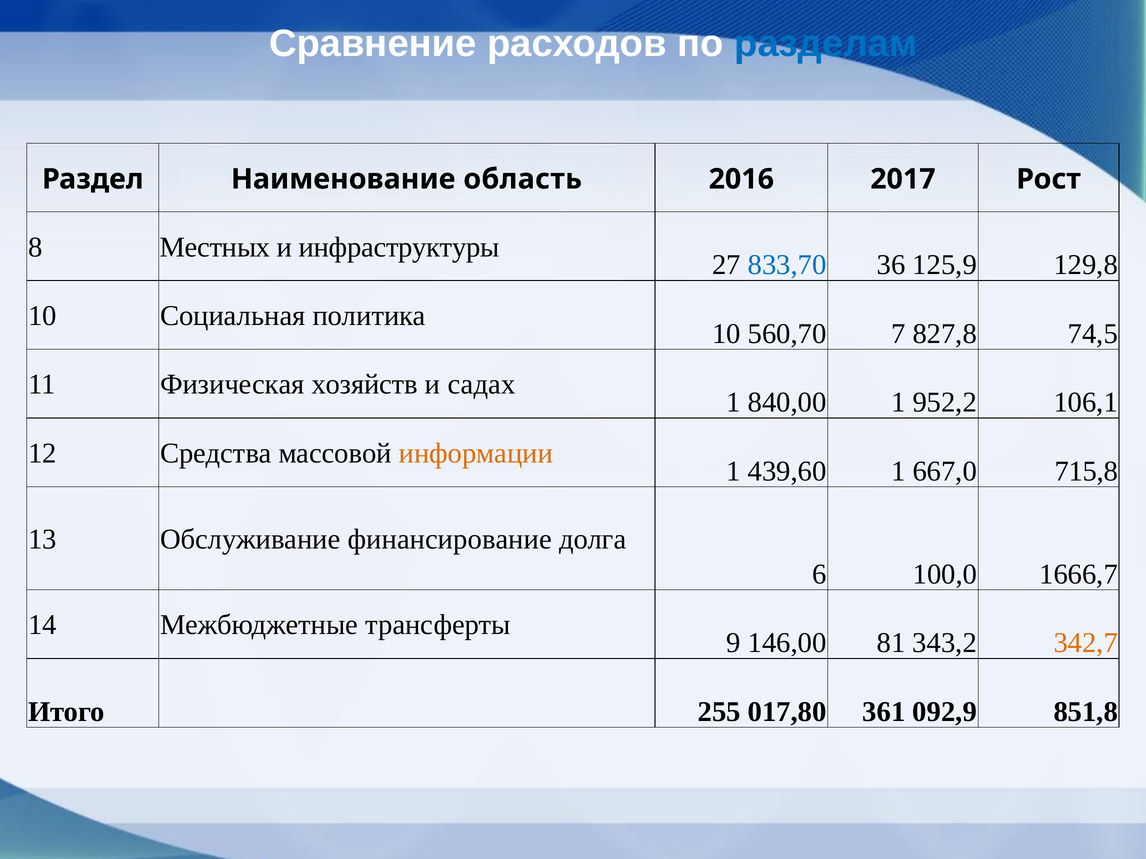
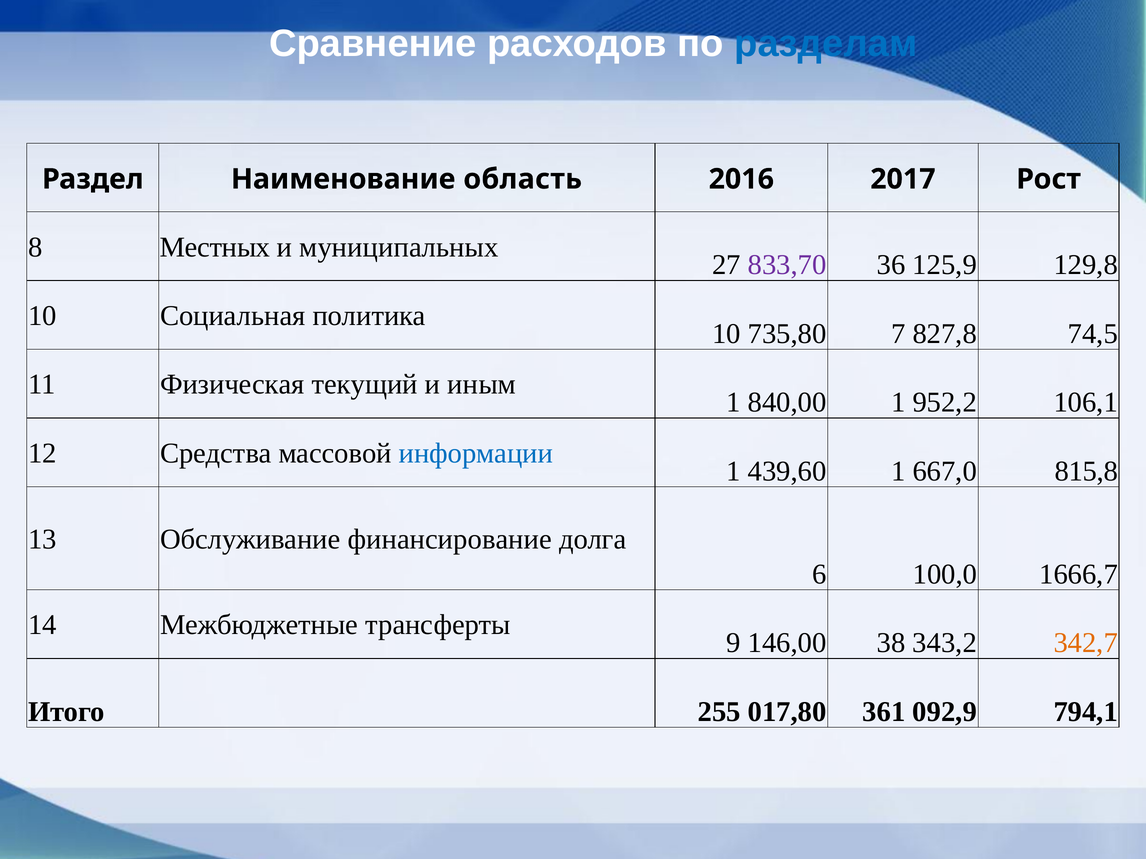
инфраструктуры: инфраструктуры -> муниципальных
833,70 colour: blue -> purple
560,70: 560,70 -> 735,80
хозяйств: хозяйств -> текущий
садах: садах -> иным
информации colour: orange -> blue
715,8: 715,8 -> 815,8
81: 81 -> 38
851,8: 851,8 -> 794,1
